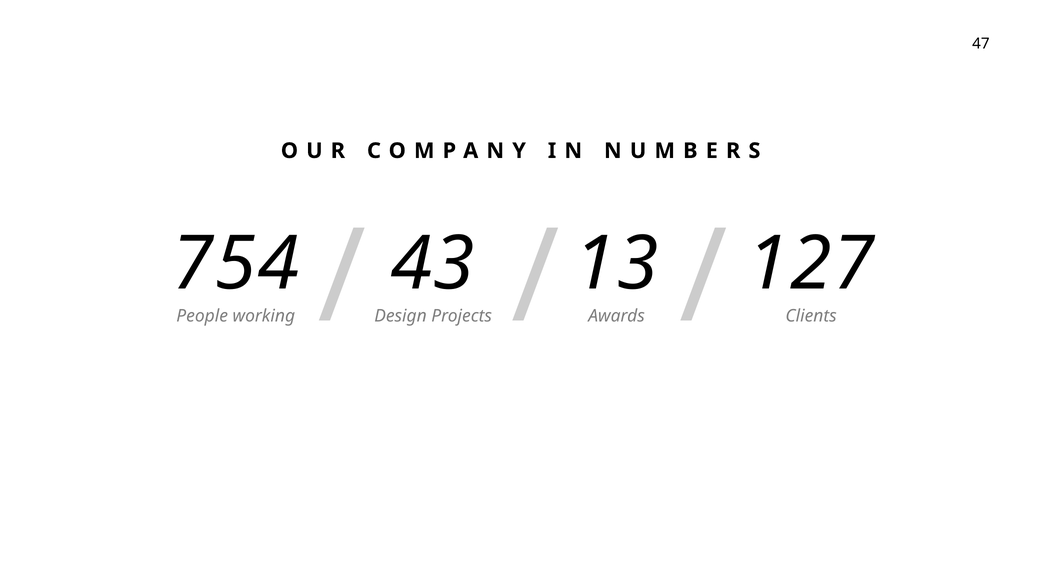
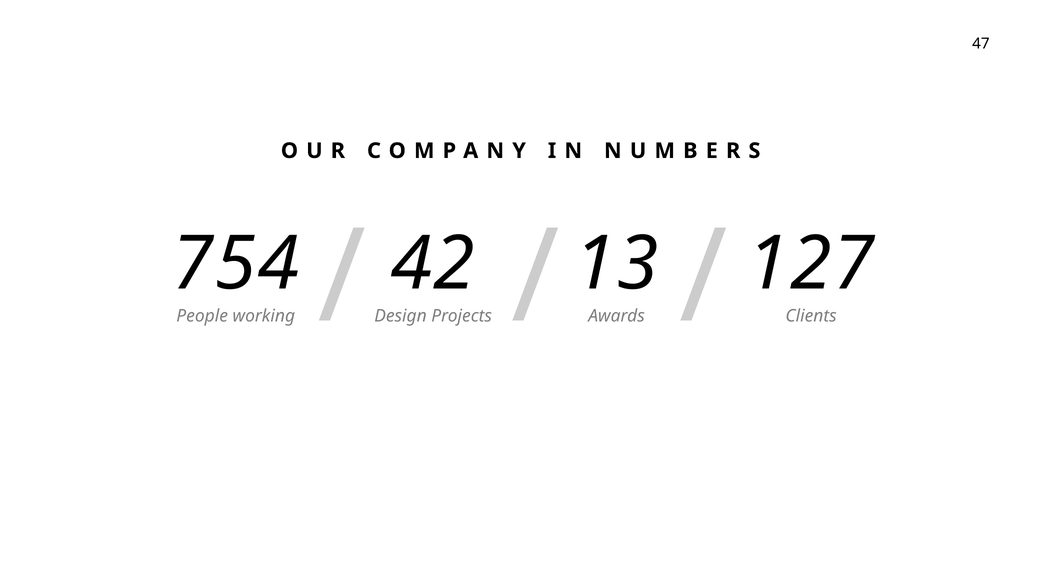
43: 43 -> 42
